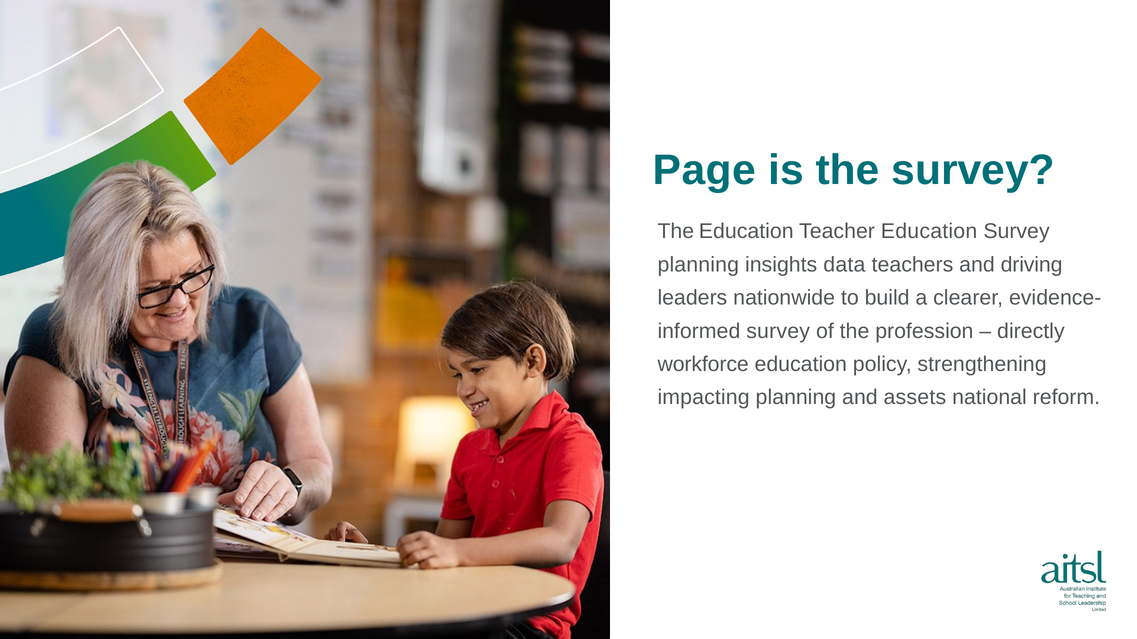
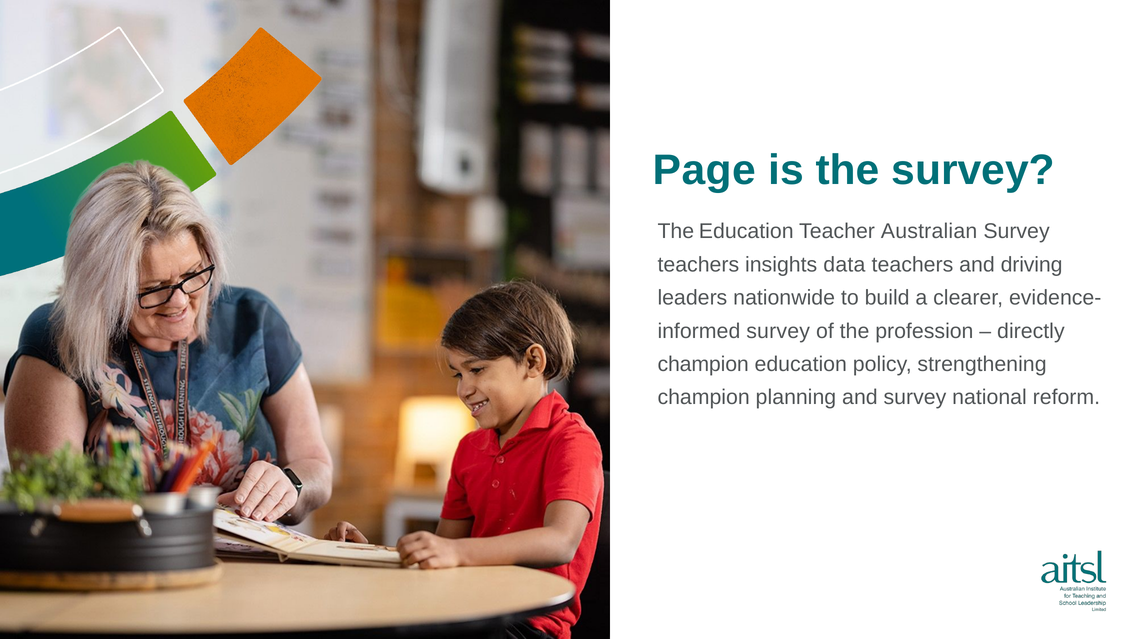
Teacher Education: Education -> Australian
planning at (698, 265): planning -> teachers
workforce at (703, 365): workforce -> champion
impacting at (704, 398): impacting -> champion
and assets: assets -> survey
